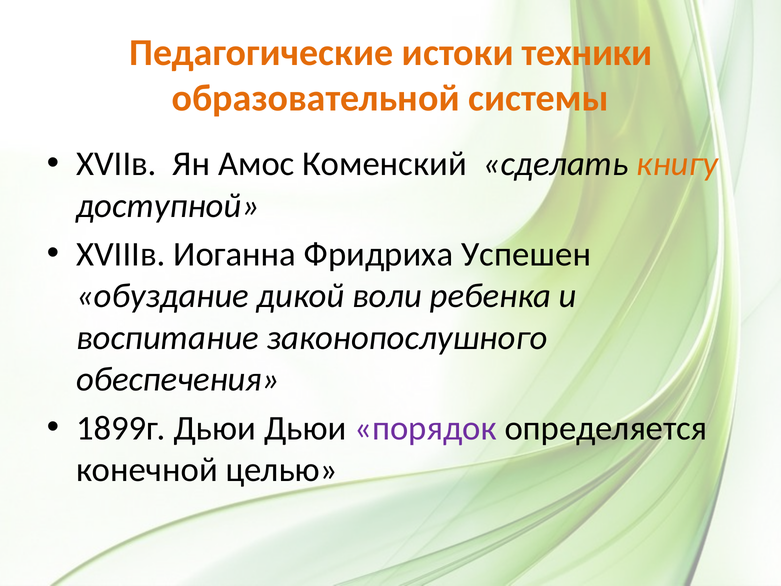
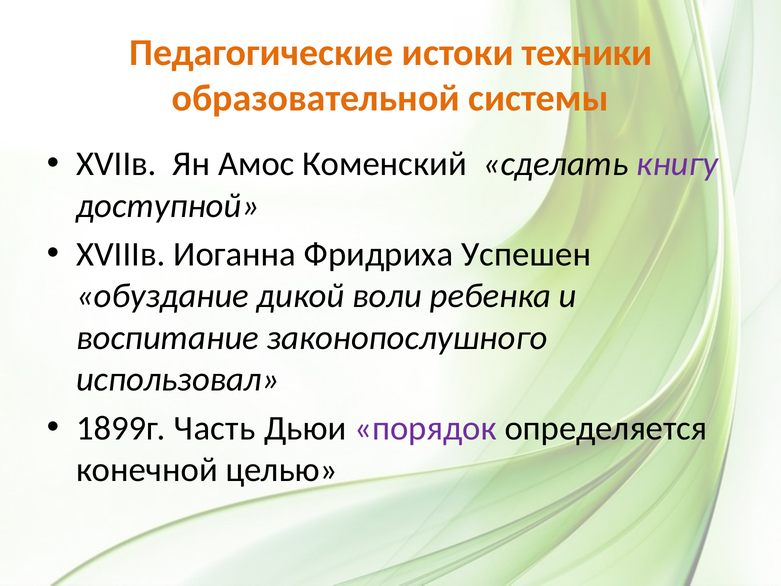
книгу colour: orange -> purple
обеспечения: обеспечения -> использовал
1899г Дьюи: Дьюи -> Часть
